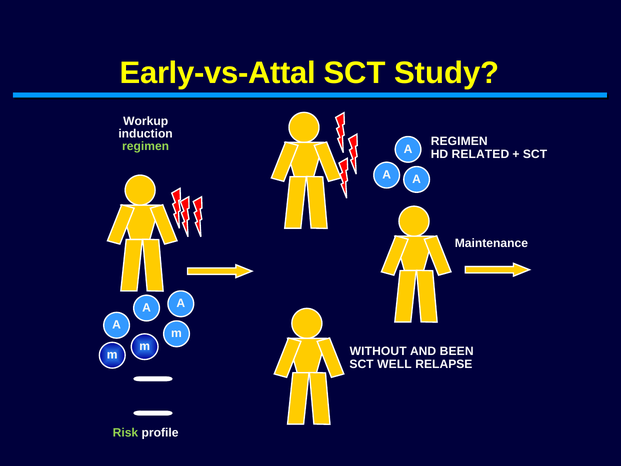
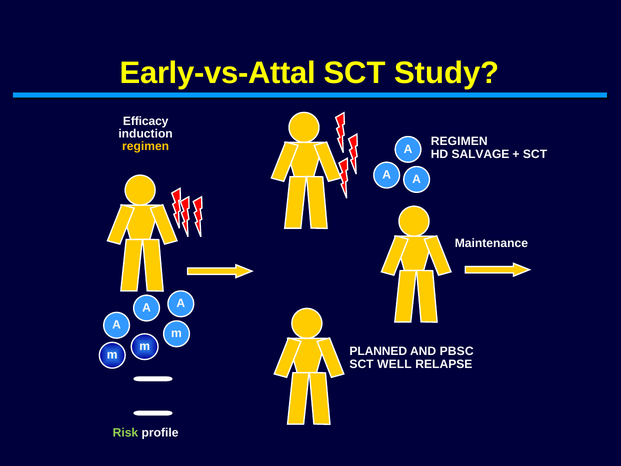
Workup: Workup -> Efficacy
regimen at (146, 146) colour: light green -> yellow
RELATED: RELATED -> SALVAGE
WITHOUT: WITHOUT -> PLANNED
BEEN: BEEN -> PBSC
